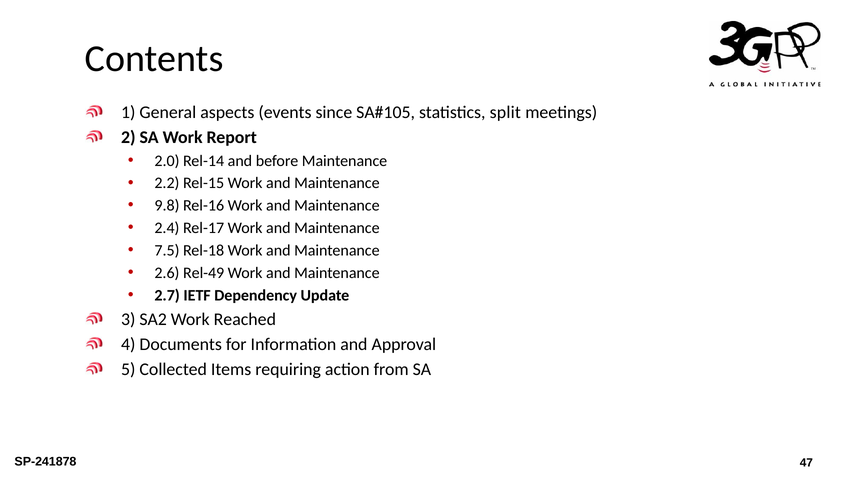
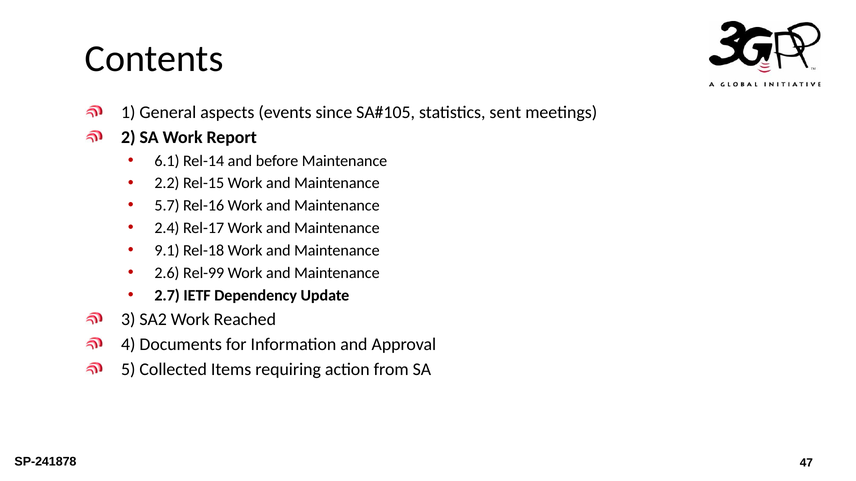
split: split -> sent
2.0: 2.0 -> 6.1
9.8: 9.8 -> 5.7
7.5: 7.5 -> 9.1
Rel-49: Rel-49 -> Rel-99
